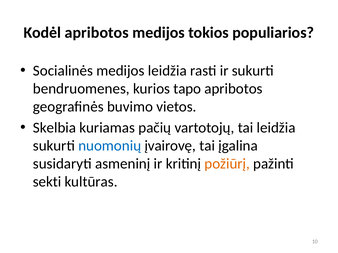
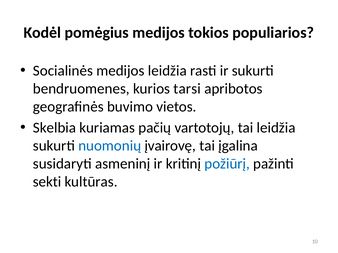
Kodėl apribotos: apribotos -> pomėgius
tapo: tapo -> tarsi
požiūrį colour: orange -> blue
